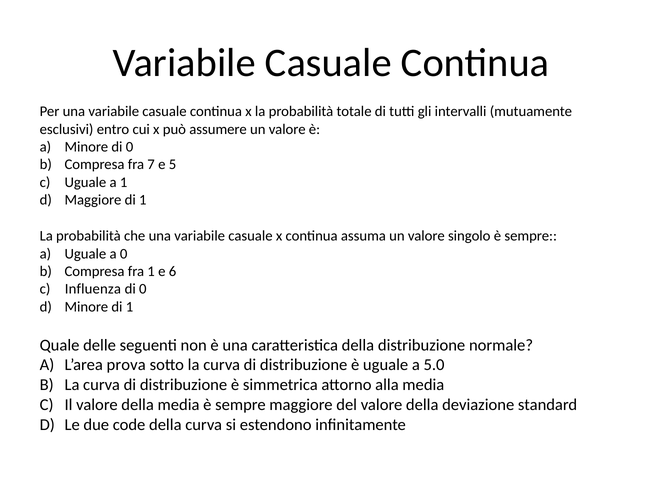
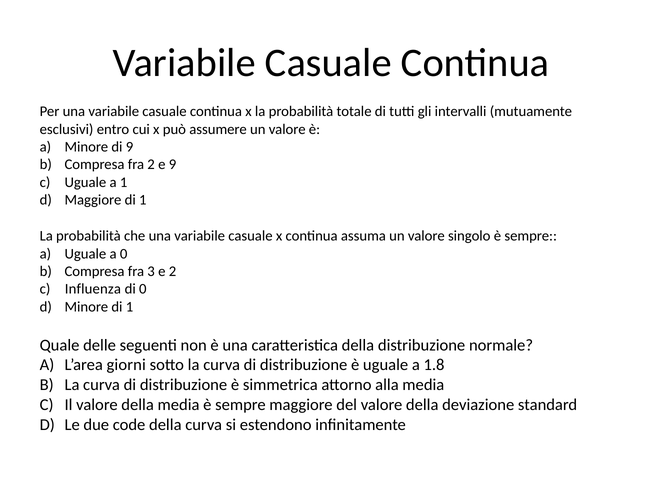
Minore di 0: 0 -> 9
fra 7: 7 -> 2
e 5: 5 -> 9
fra 1: 1 -> 3
e 6: 6 -> 2
prova: prova -> giorni
5.0: 5.0 -> 1.8
